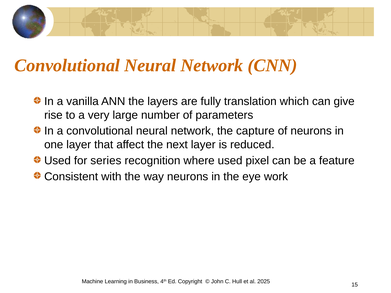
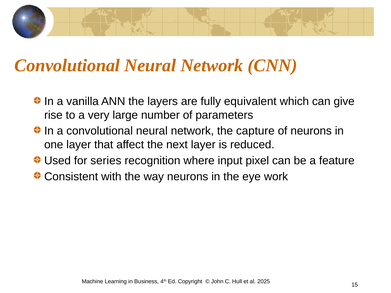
translation: translation -> equivalent
where used: used -> input
